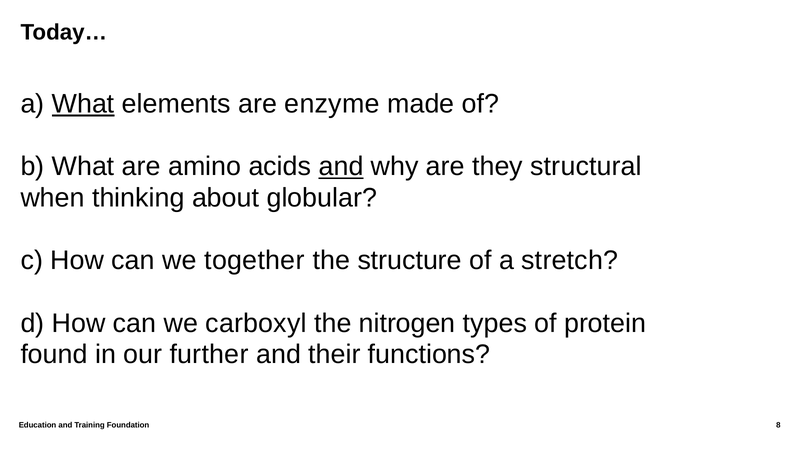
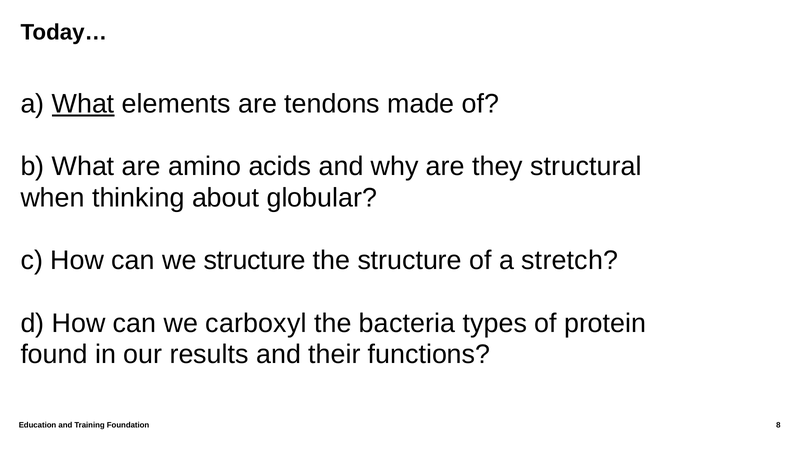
enzyme: enzyme -> tendons
and at (341, 167) underline: present -> none
we together: together -> structure
nitrogen: nitrogen -> bacteria
further: further -> results
